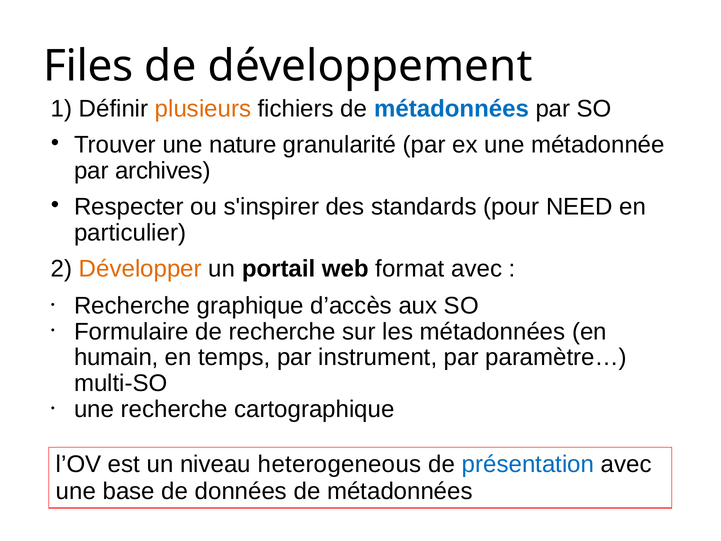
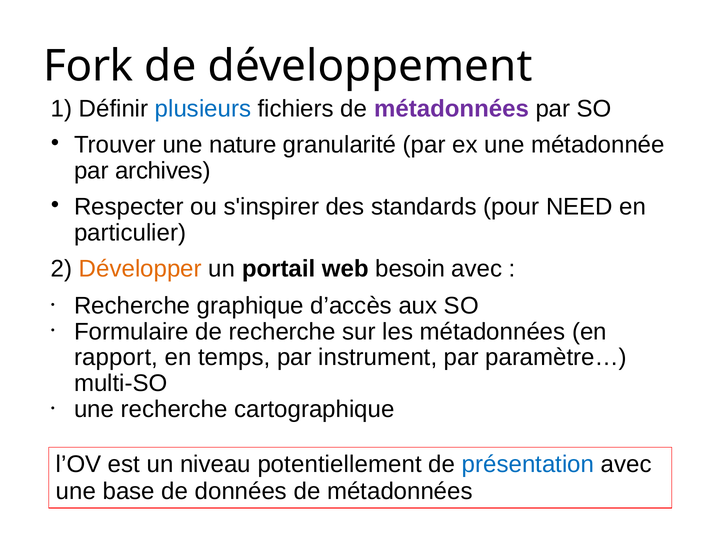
Files: Files -> Fork
plusieurs colour: orange -> blue
métadonnées at (451, 109) colour: blue -> purple
format: format -> besoin
humain: humain -> rapport
heterogeneous: heterogeneous -> potentiellement
